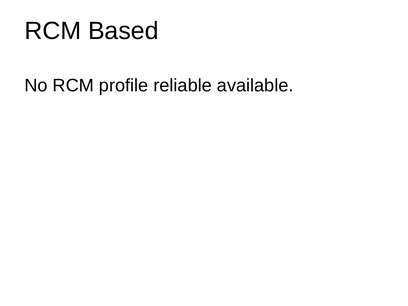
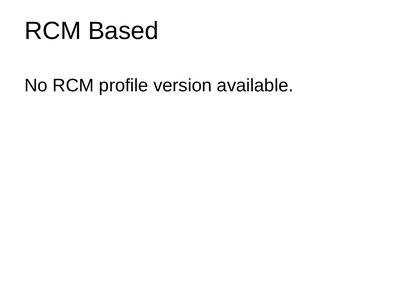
reliable: reliable -> version
